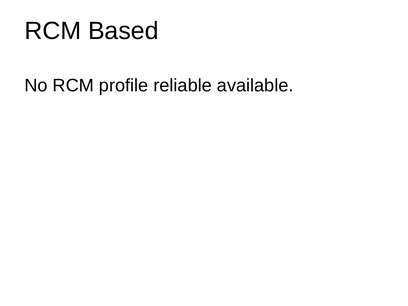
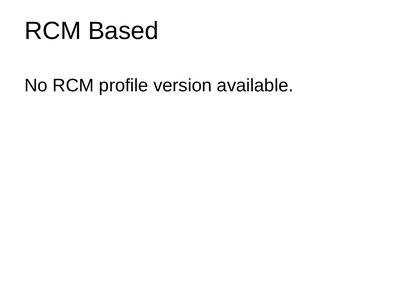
reliable: reliable -> version
